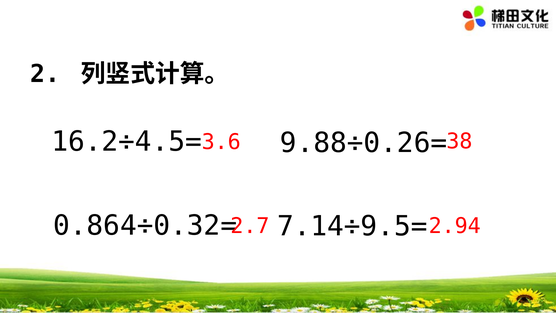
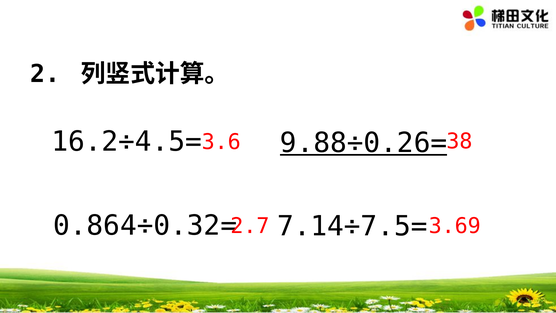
9.88÷0.26= underline: none -> present
7.14÷9.5=: 7.14÷9.5= -> 7.14÷7.5=
2.94: 2.94 -> 3.69
